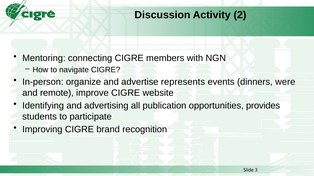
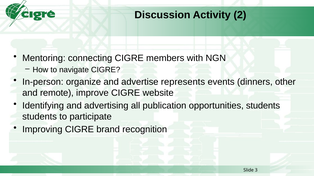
were: were -> other
opportunities provides: provides -> students
